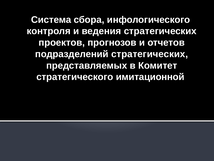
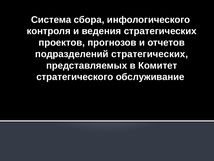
имитационной: имитационной -> обслуживание
